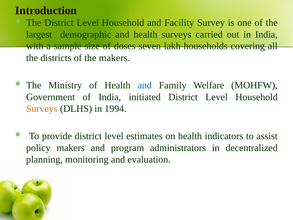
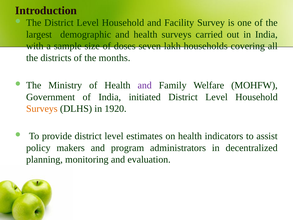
the makers: makers -> months
and at (145, 85) colour: blue -> purple
1994: 1994 -> 1920
